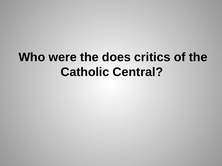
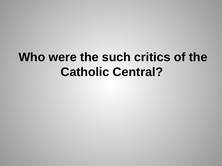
does: does -> such
